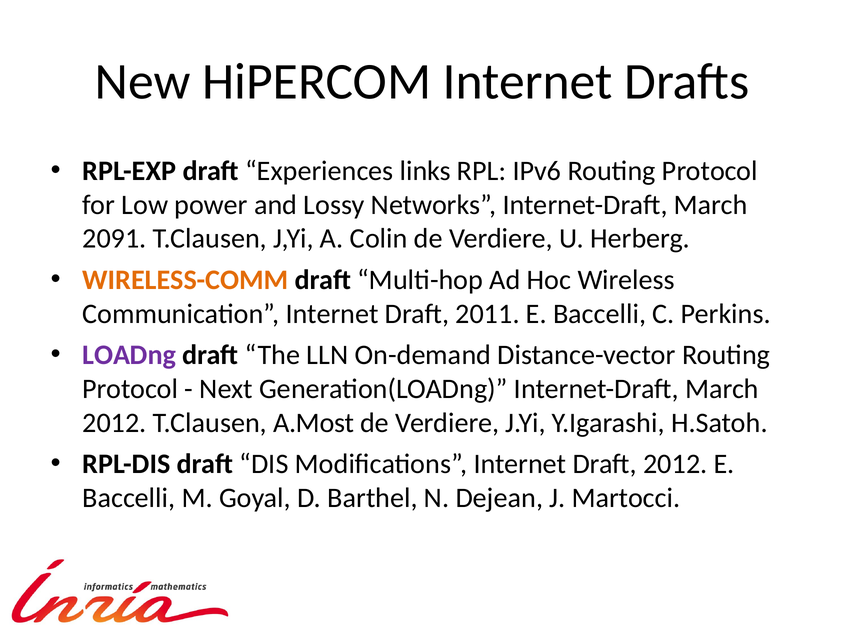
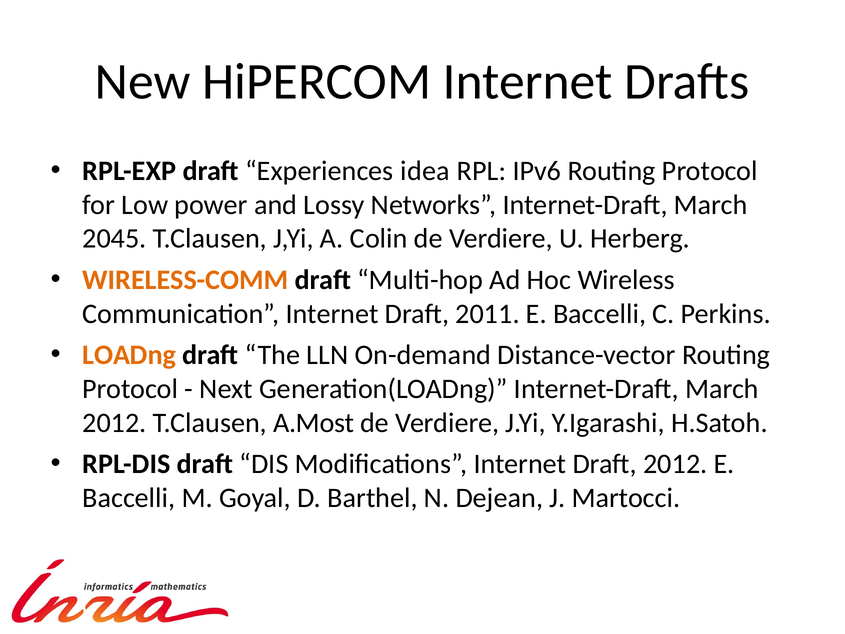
links: links -> idea
2091: 2091 -> 2045
LOADng colour: purple -> orange
